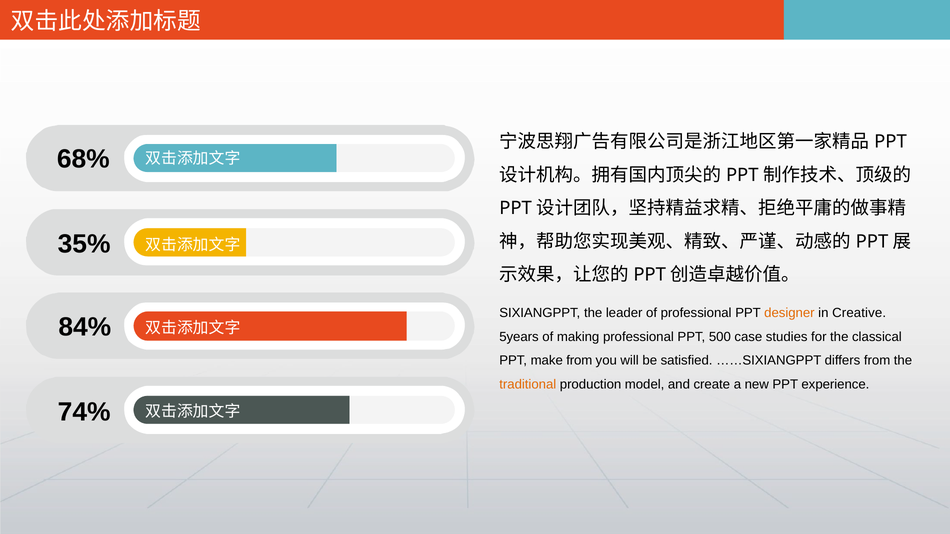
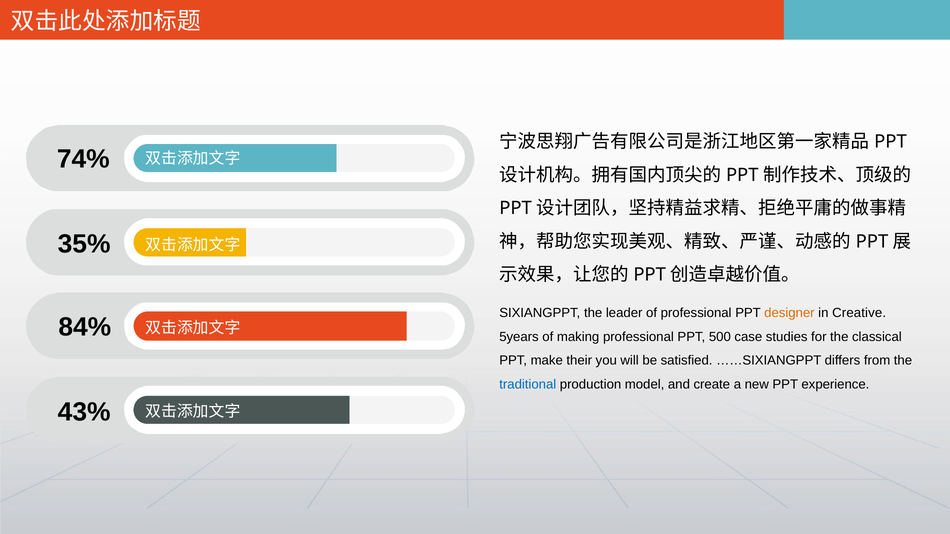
68%: 68% -> 74%
make from: from -> their
traditional colour: orange -> blue
74%: 74% -> 43%
